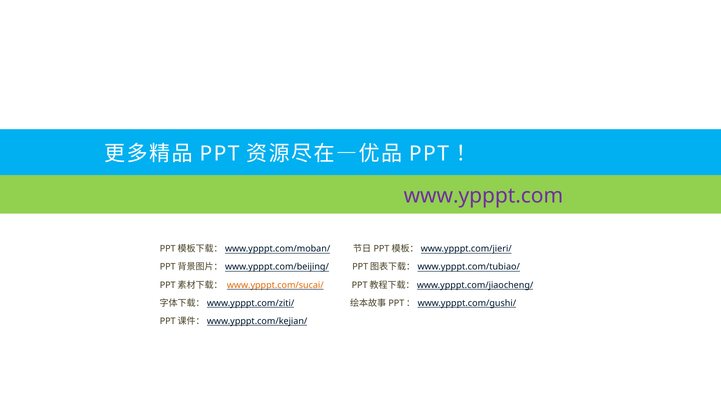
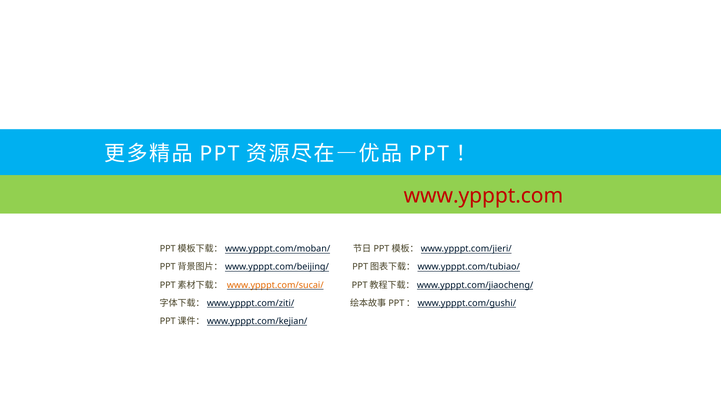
www.ypppt.com colour: purple -> red
